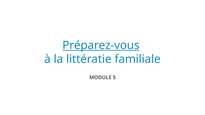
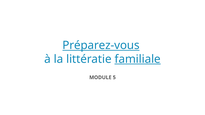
familiale underline: none -> present
